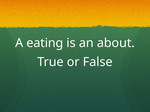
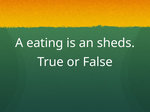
about: about -> sheds
